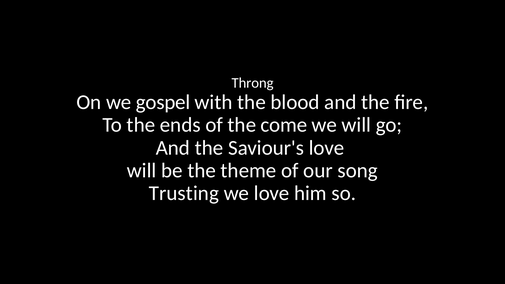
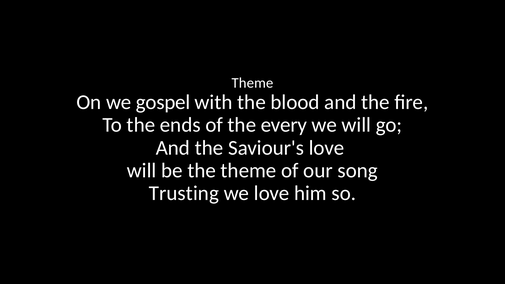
Throng at (253, 83): Throng -> Theme
come: come -> every
